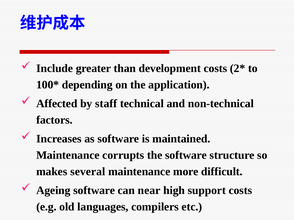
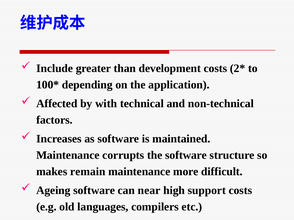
staff: staff -> with
several: several -> remain
